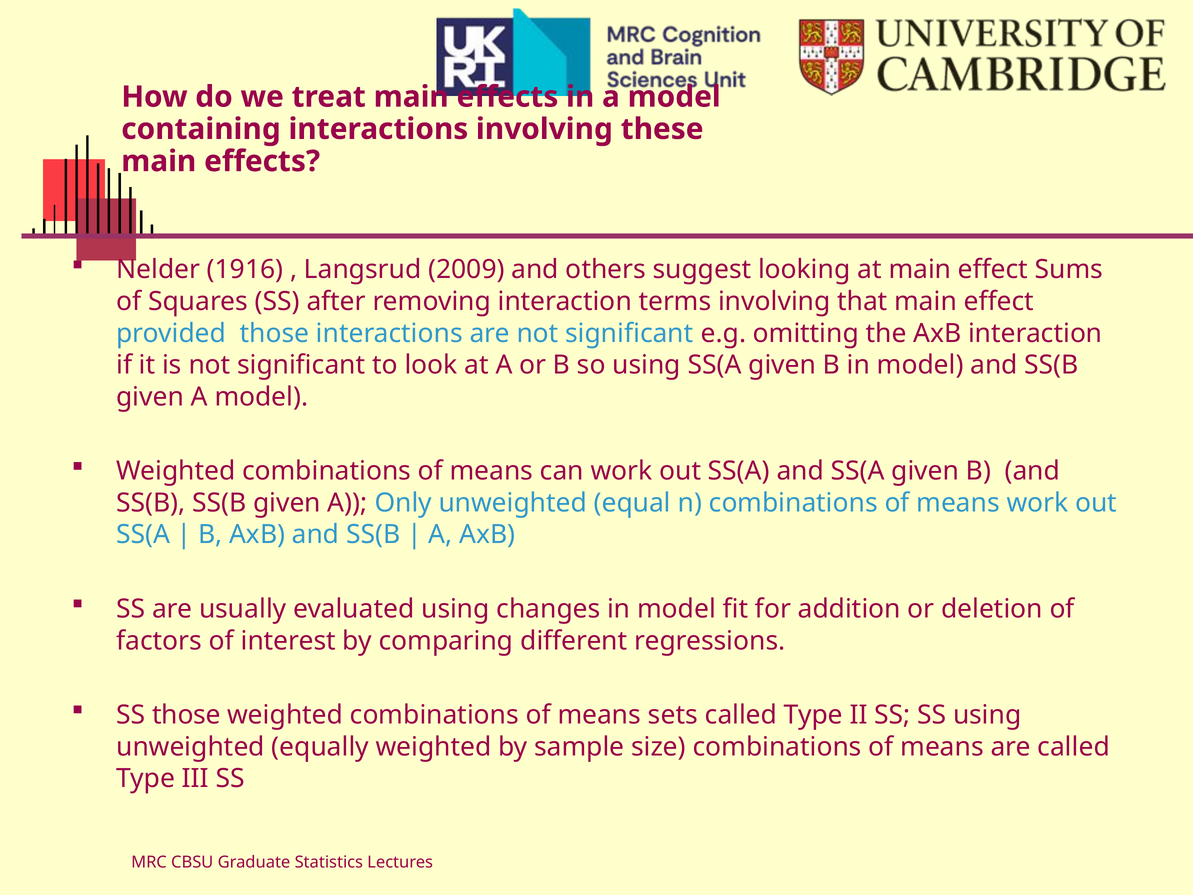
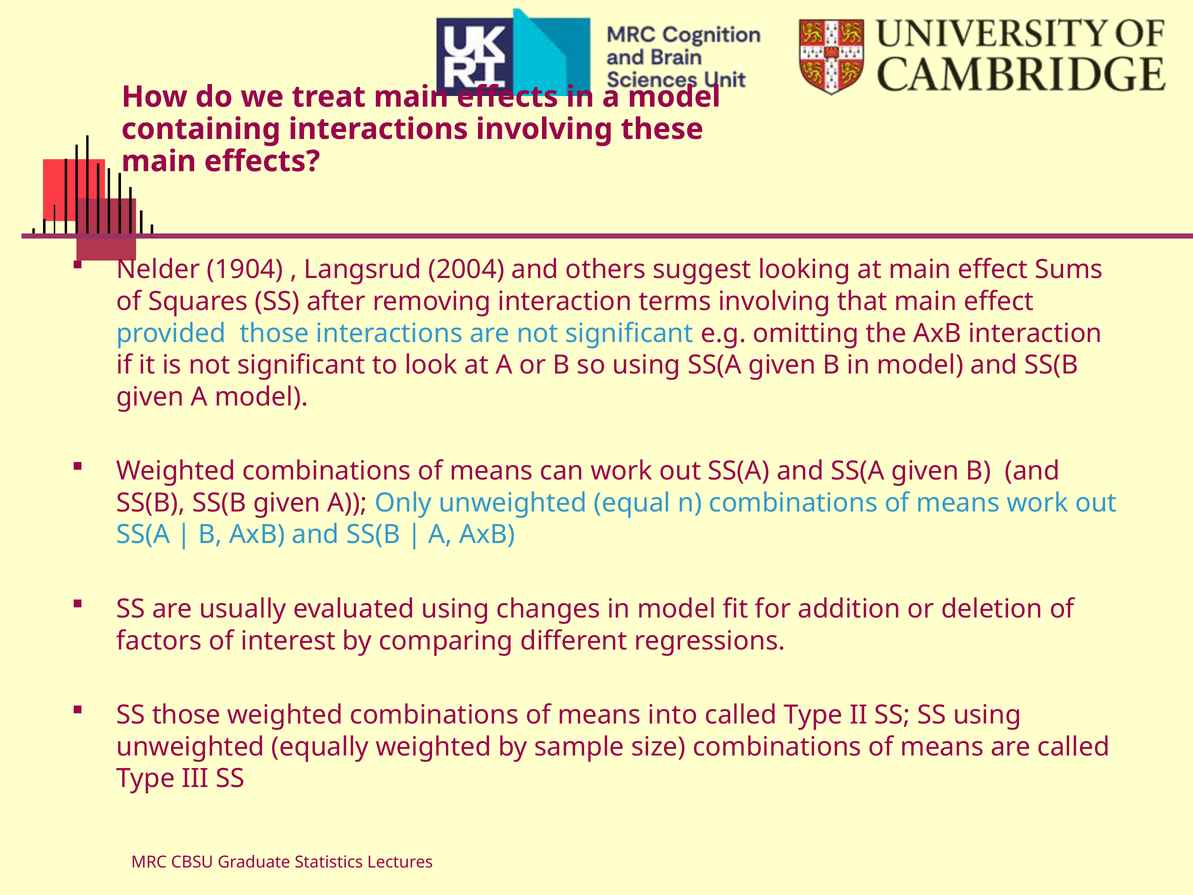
1916: 1916 -> 1904
2009: 2009 -> 2004
sets: sets -> into
